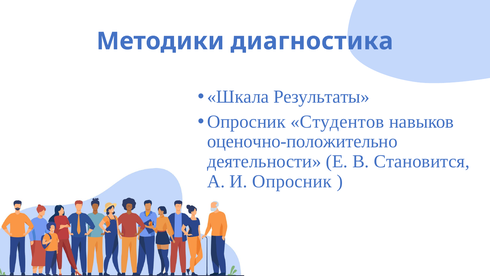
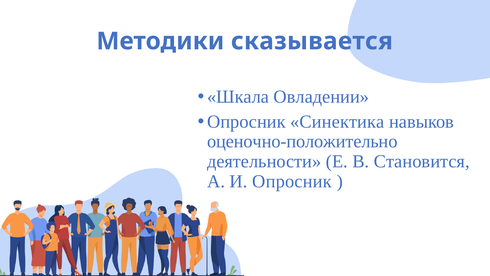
диагностика: диагностика -> сказывается
Результаты: Результаты -> Овладении
Студентов: Студентов -> Синектика
